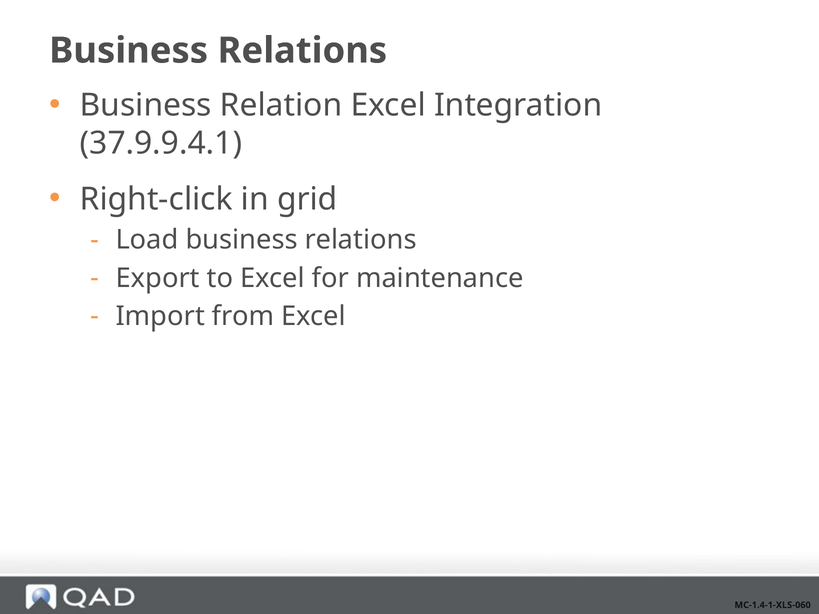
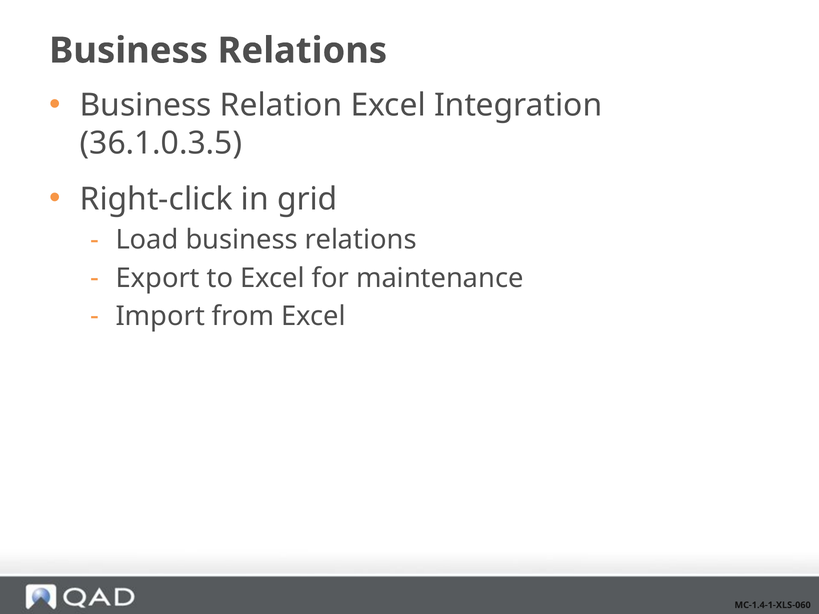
37.9.9.4.1: 37.9.9.4.1 -> 36.1.0.3.5
